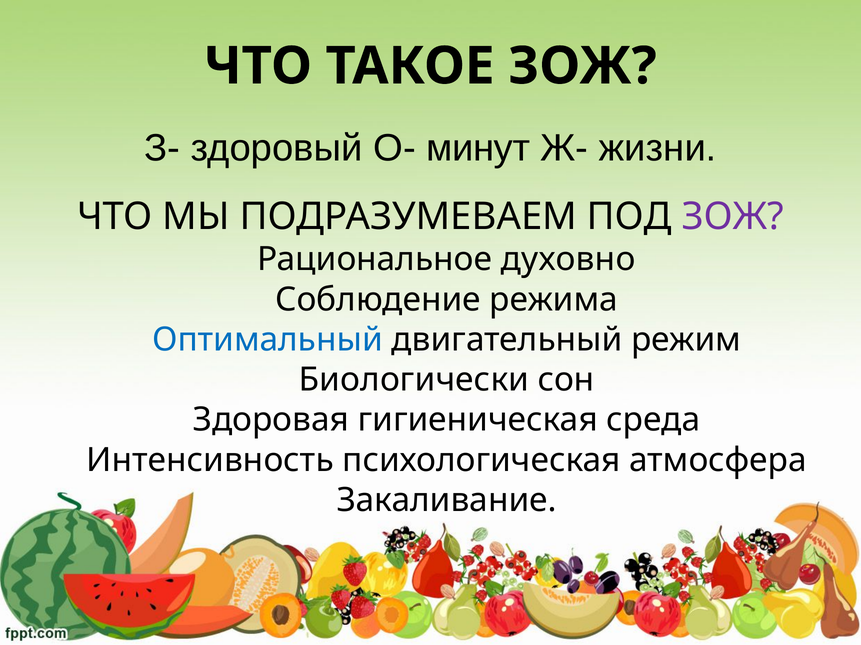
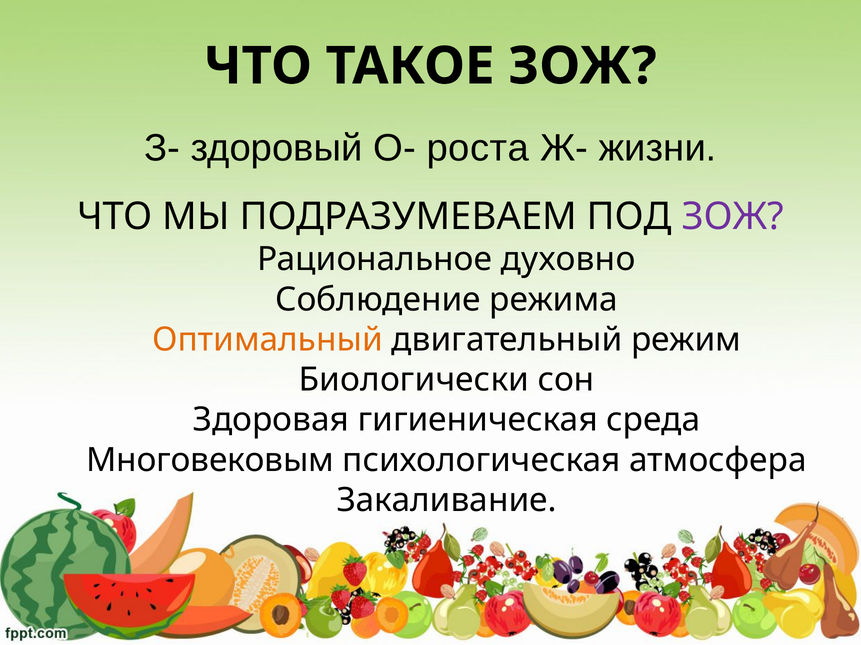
минут: минут -> роста
Оптимальный colour: blue -> orange
Интенсивность: Интенсивность -> Многовековым
